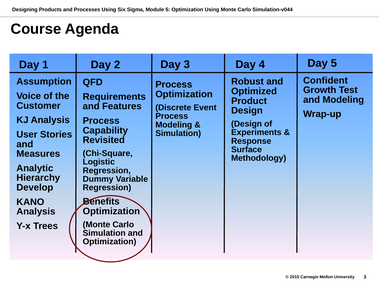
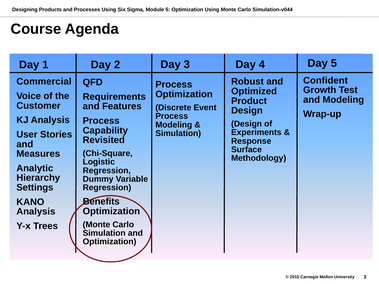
Assumption: Assumption -> Commercial
Develop: Develop -> Settings
